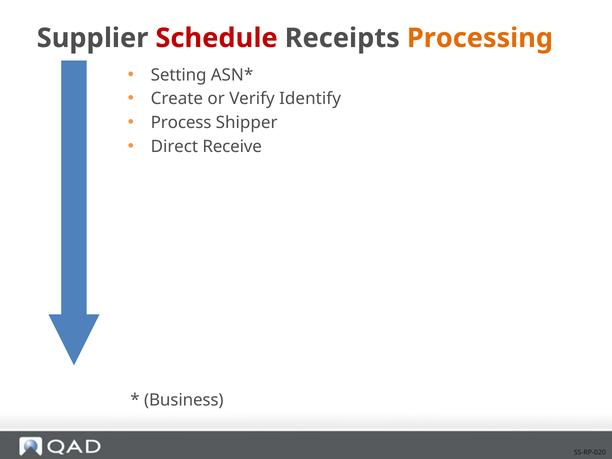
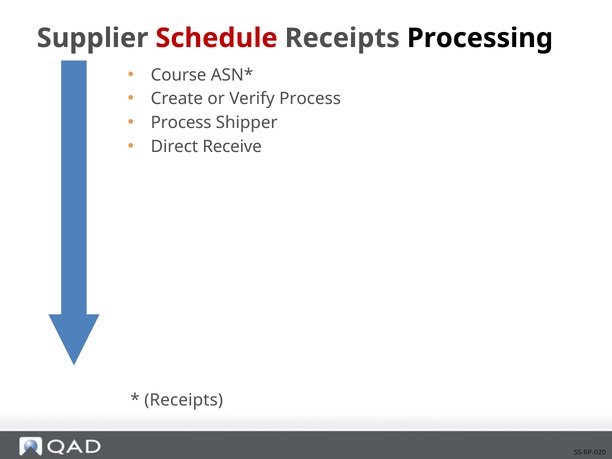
Processing colour: orange -> black
Setting: Setting -> Course
Verify Identify: Identify -> Process
Business at (184, 400): Business -> Receipts
